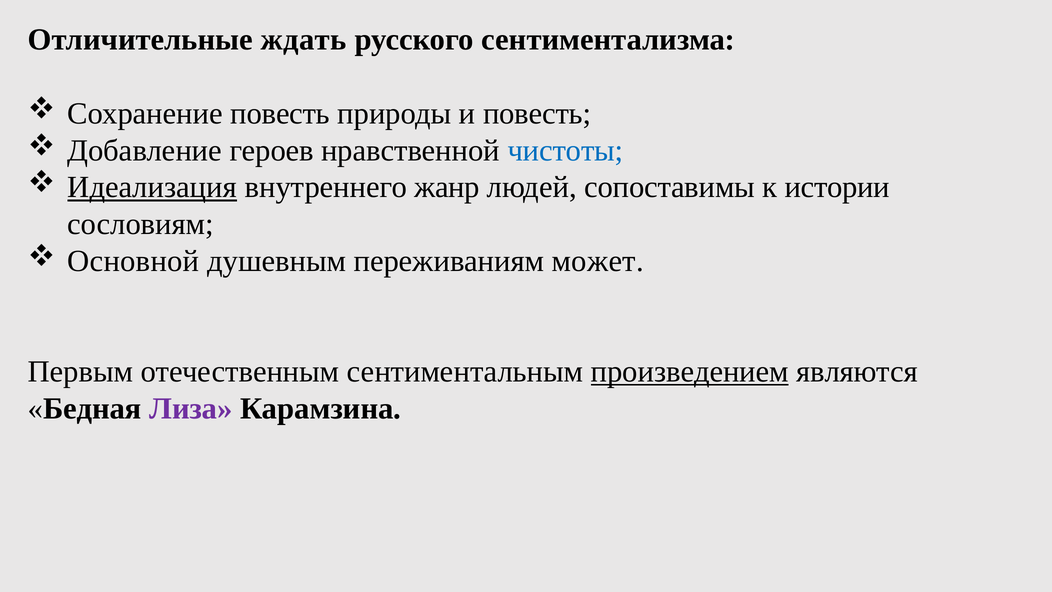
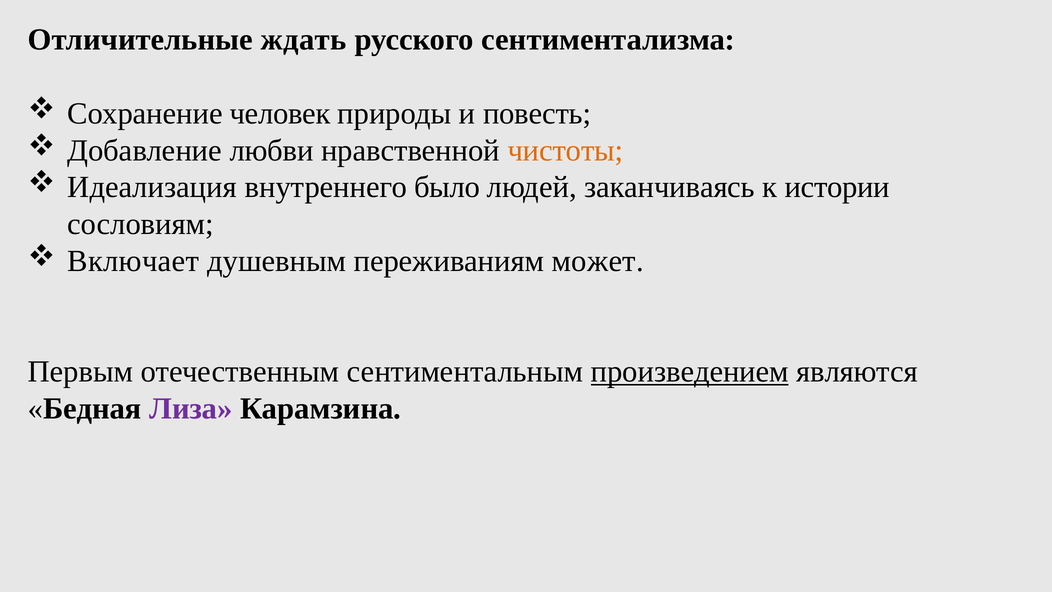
Сохранение повесть: повесть -> человек
героев: героев -> любви
чистоты colour: blue -> orange
Идеализация underline: present -> none
жанр: жанр -> было
сопоставимы: сопоставимы -> заканчиваясь
Основной: Основной -> Включает
